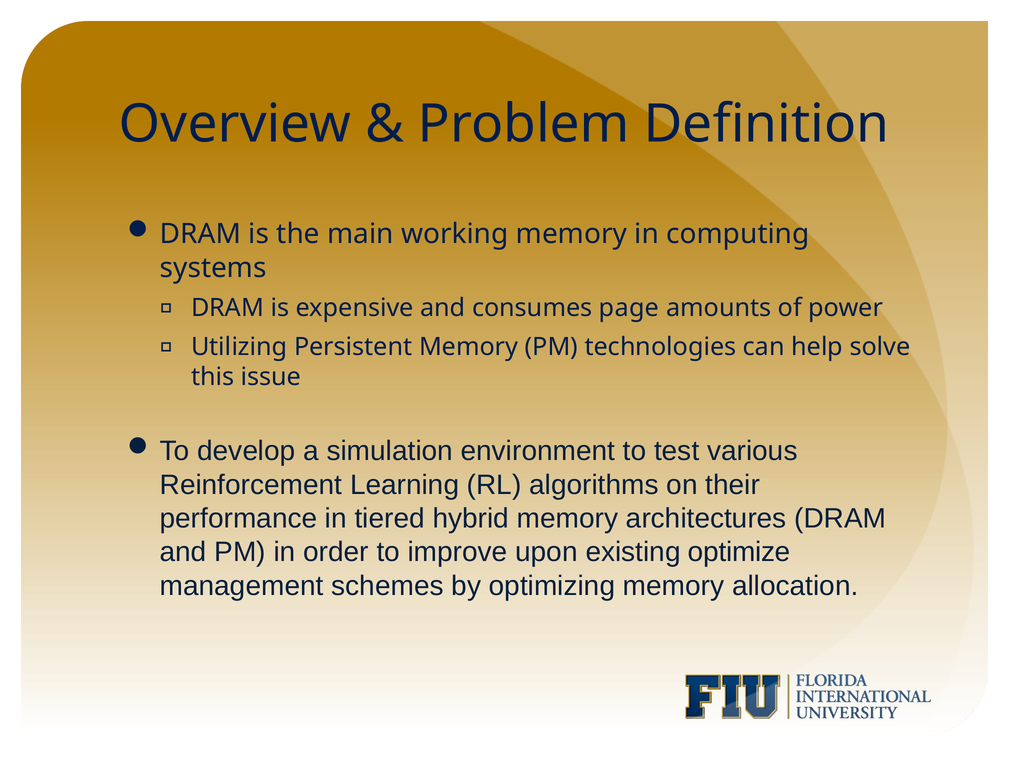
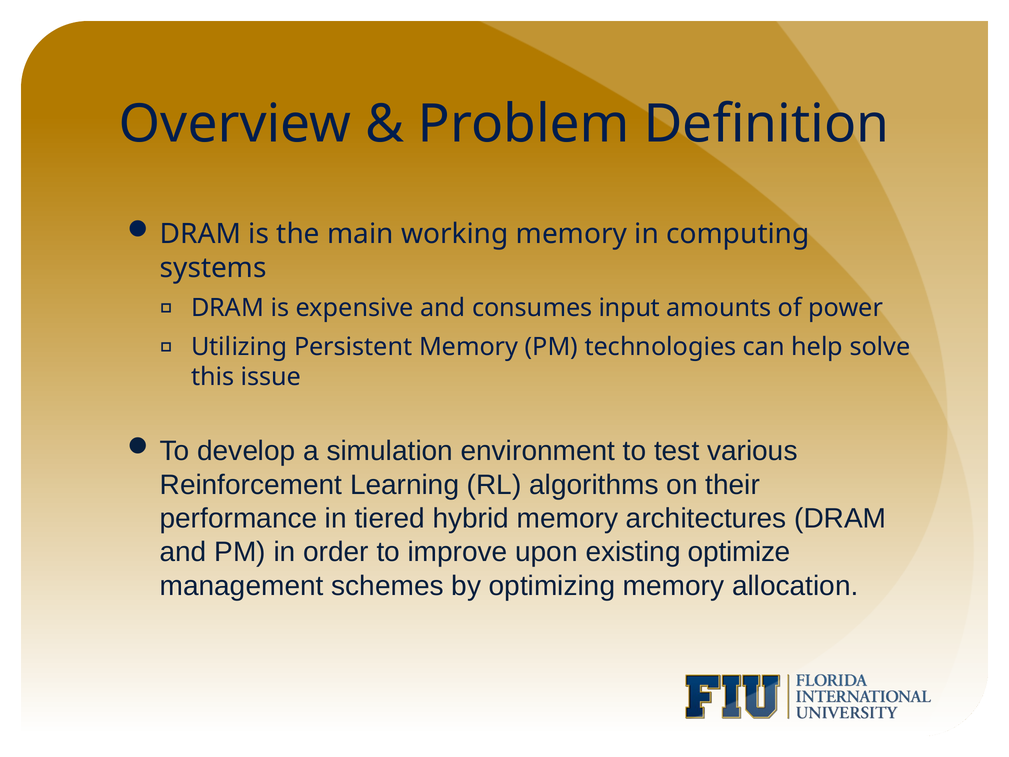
page: page -> input
